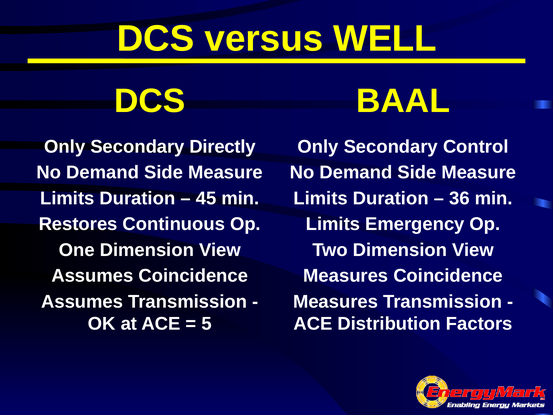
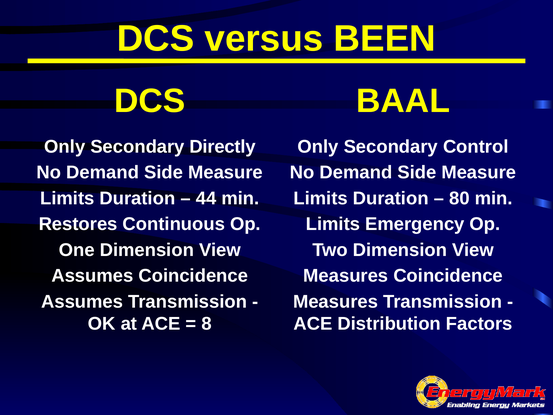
WELL: WELL -> BEEN
45: 45 -> 44
36: 36 -> 80
5: 5 -> 8
